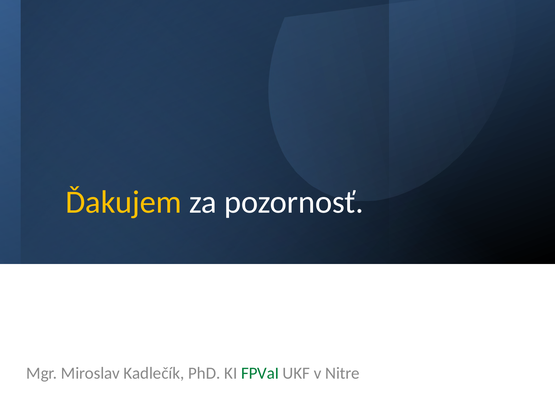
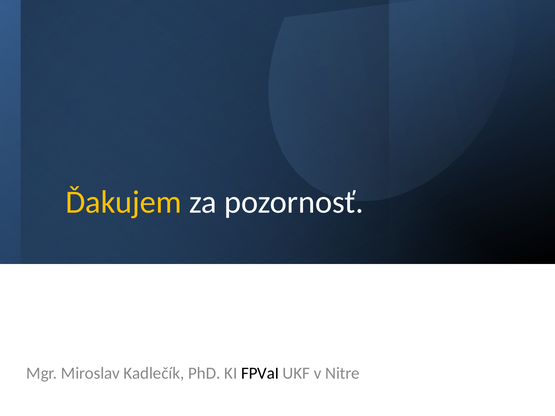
FPVaI colour: green -> black
